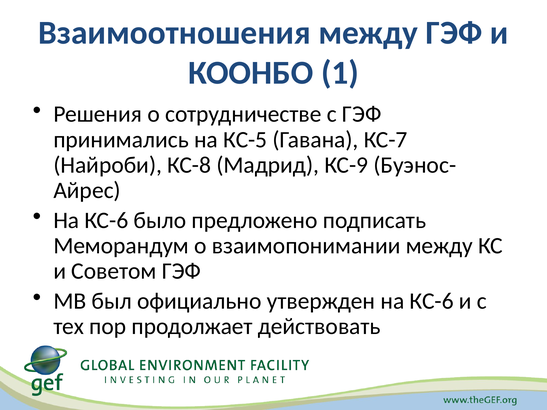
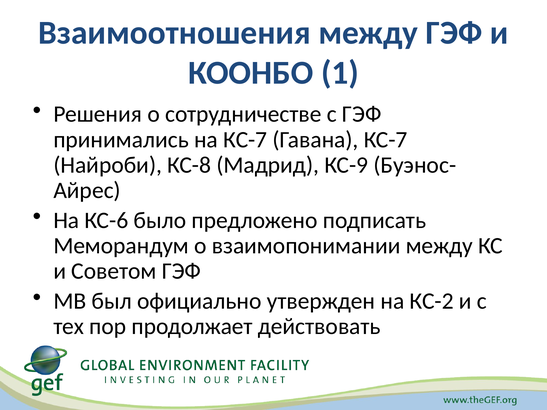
на КС-5: КС-5 -> КС-7
утвержден на КС-6: КС-6 -> КС-2
